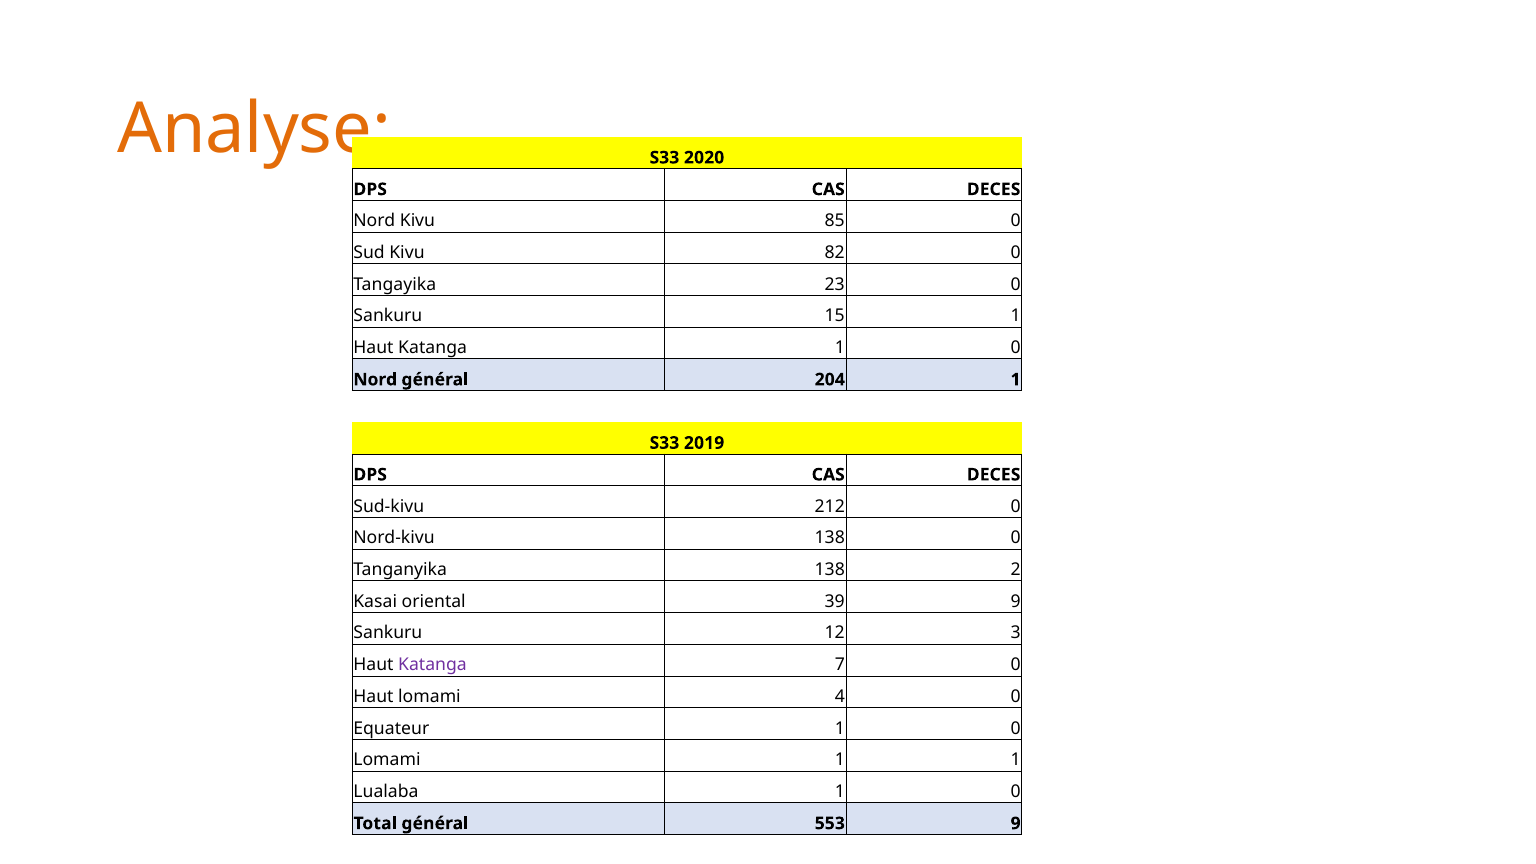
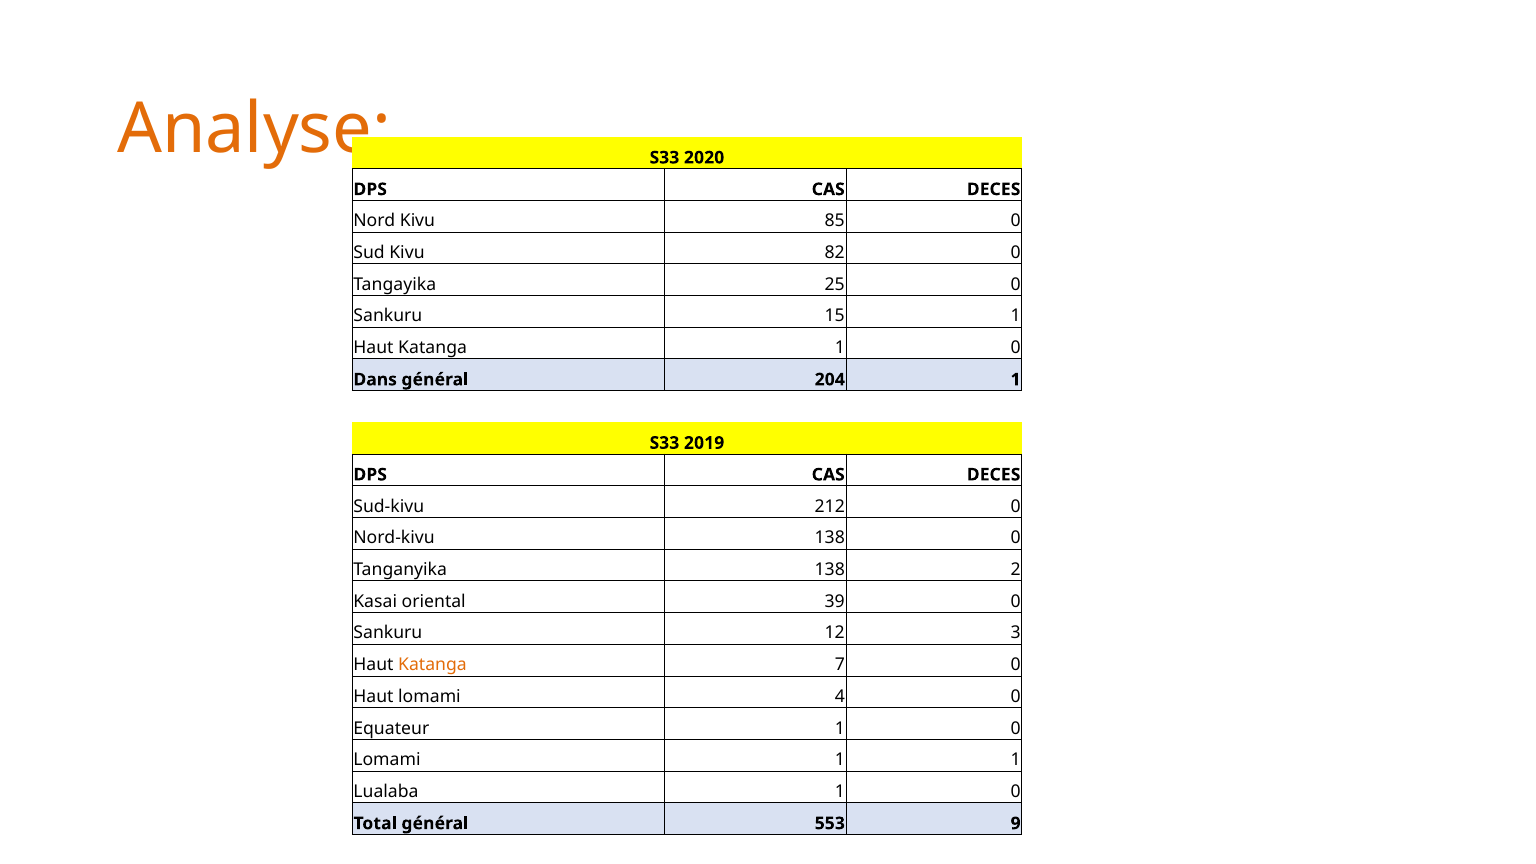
23: 23 -> 25
Nord at (375, 380): Nord -> Dans
39 9: 9 -> 0
Katanga at (432, 665) colour: purple -> orange
